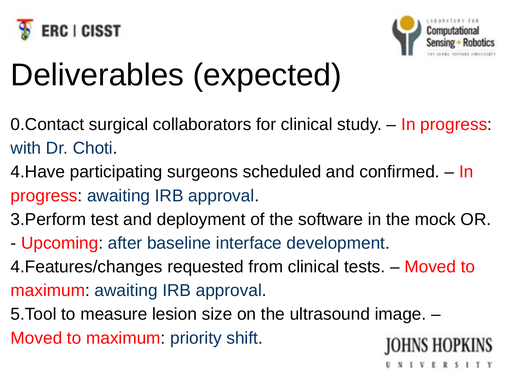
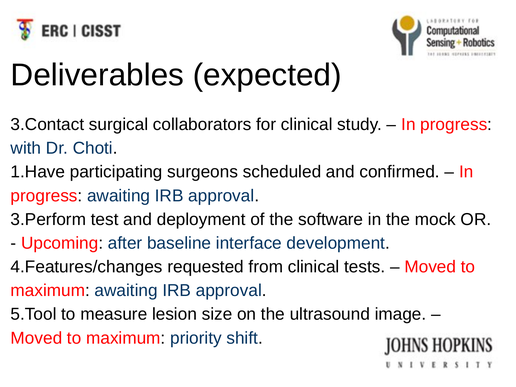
0.Contact: 0.Contact -> 3.Contact
4.Have: 4.Have -> 1.Have
